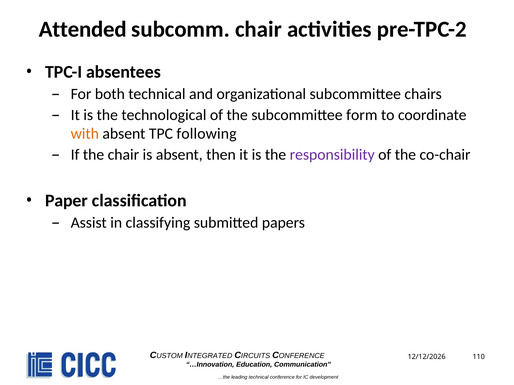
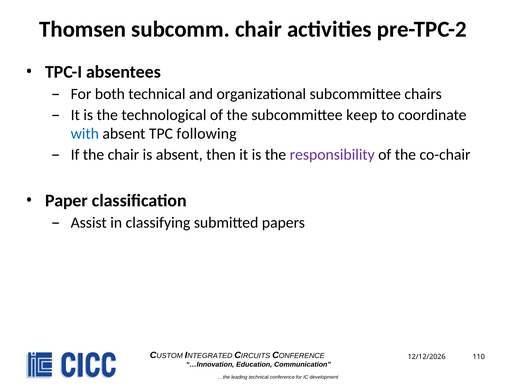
Attended: Attended -> Thomsen
form: form -> keep
with colour: orange -> blue
